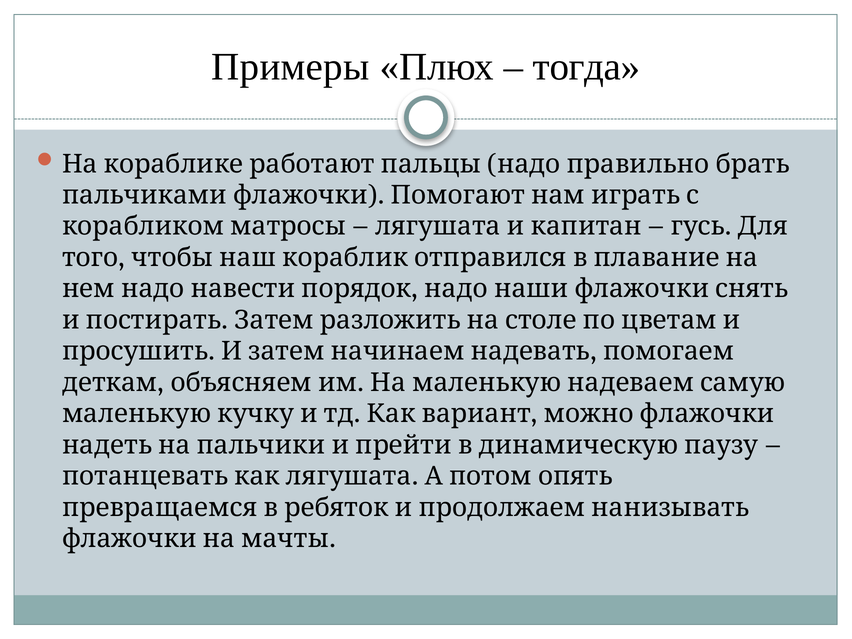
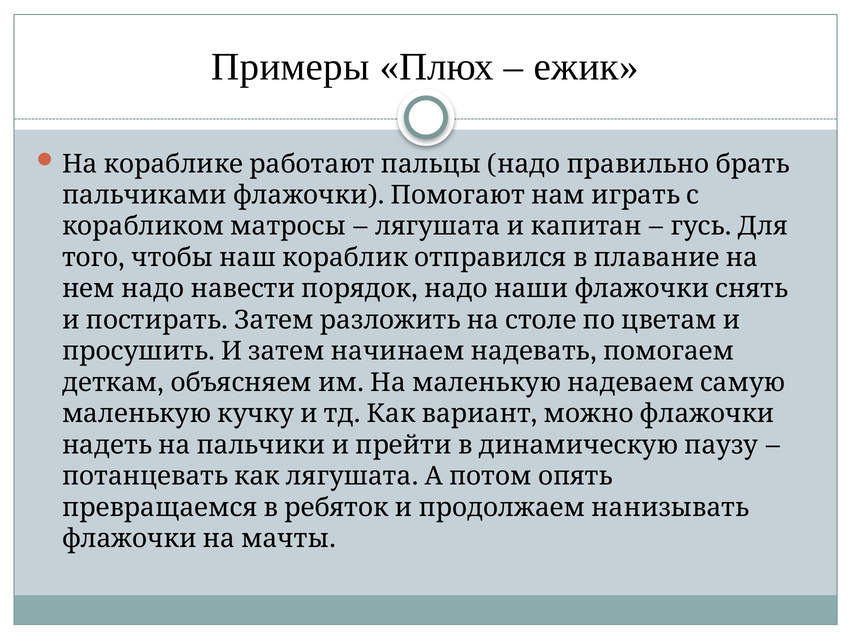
тогда: тогда -> ежик
